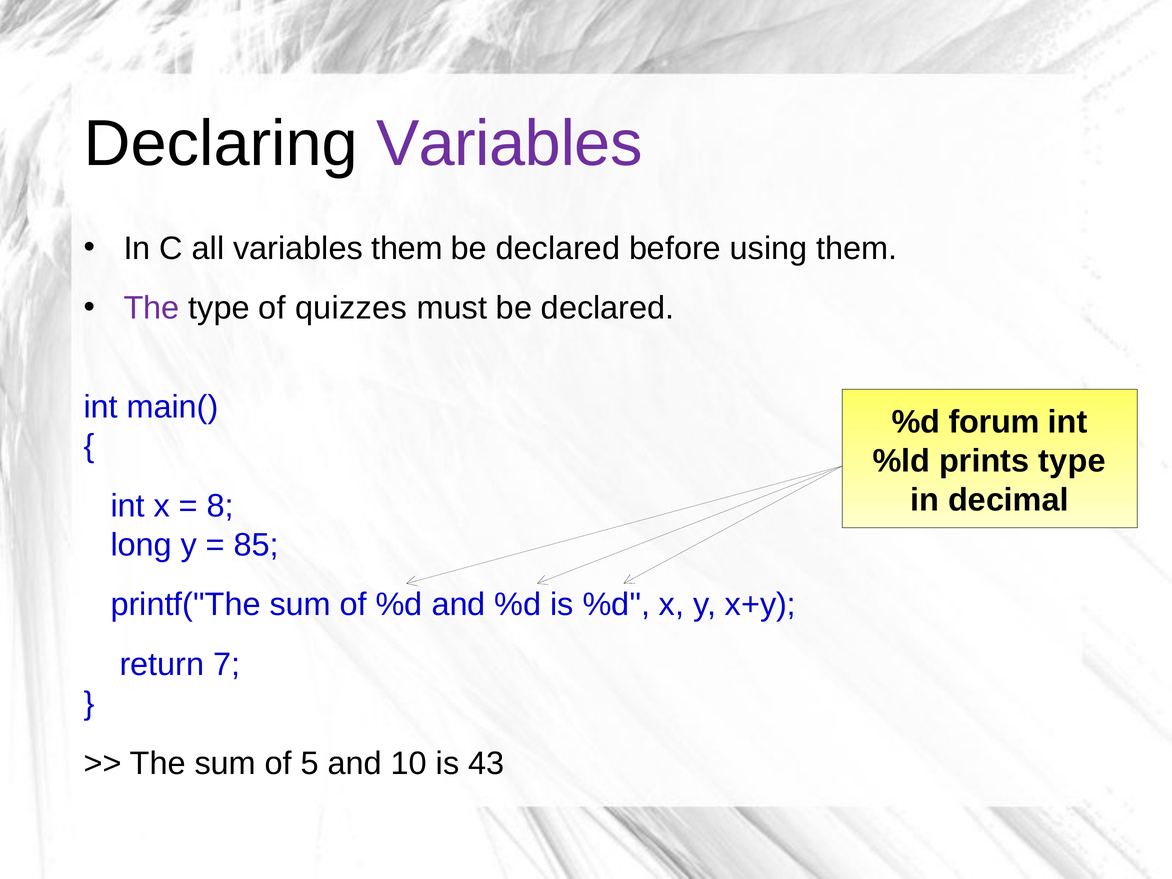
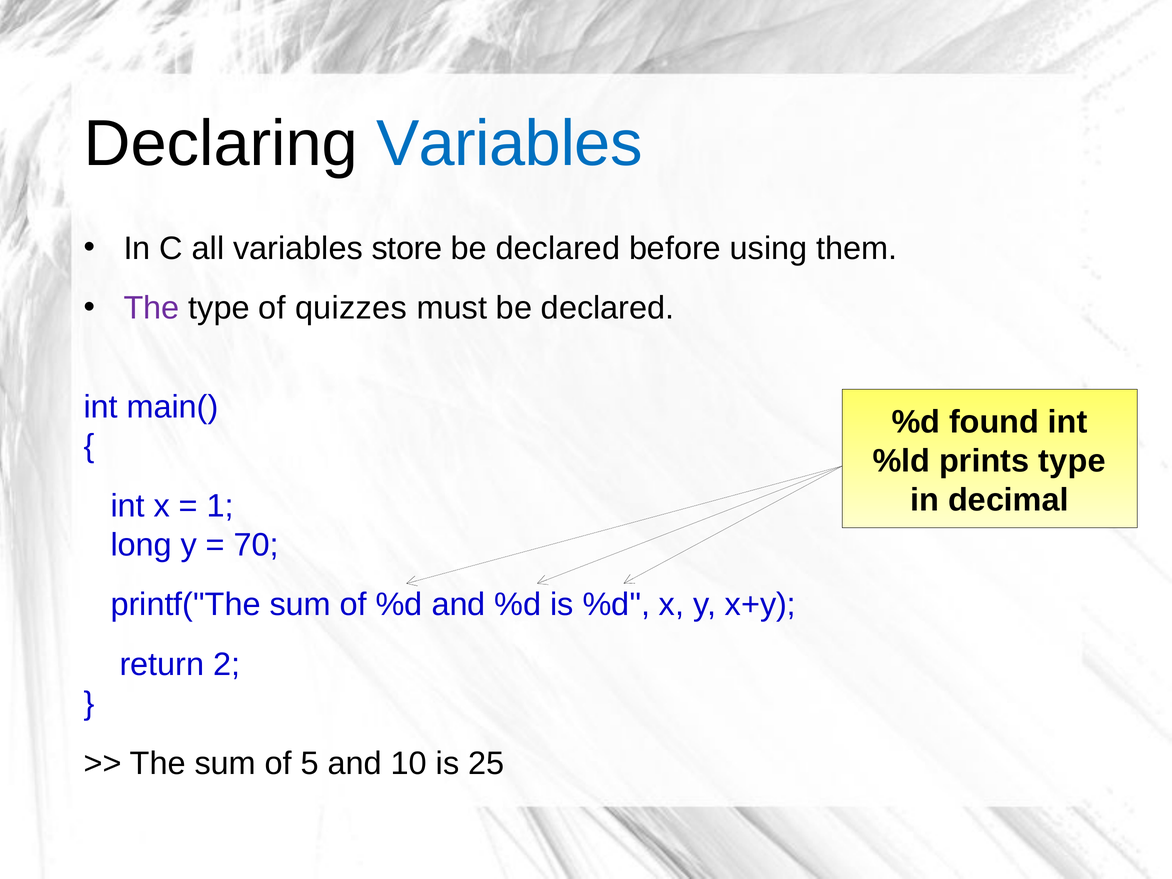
Variables at (509, 144) colour: purple -> blue
variables them: them -> store
forum: forum -> found
8: 8 -> 1
85: 85 -> 70
7: 7 -> 2
43: 43 -> 25
